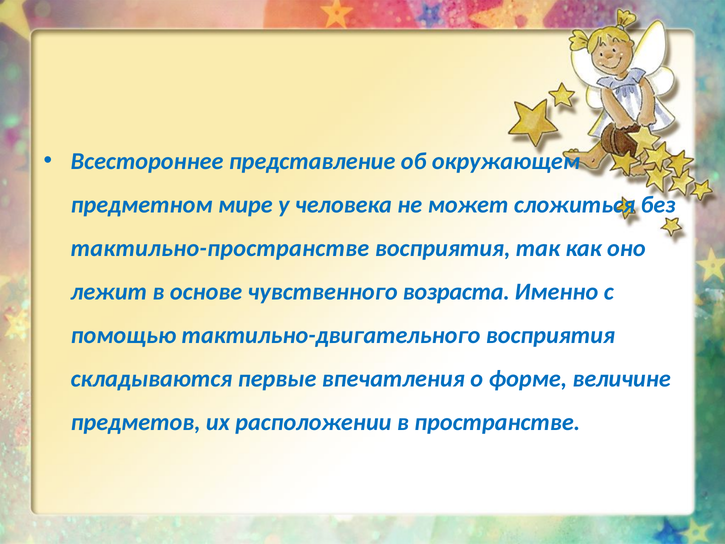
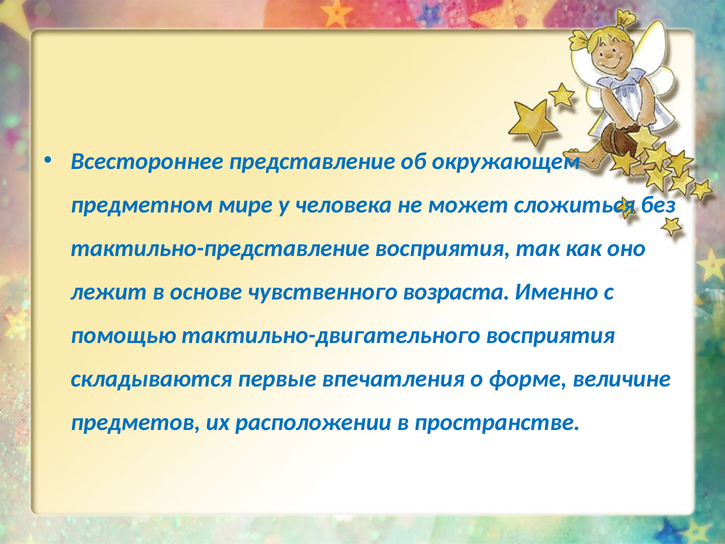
тактильно-пространстве: тактильно-пространстве -> тактильно-представление
